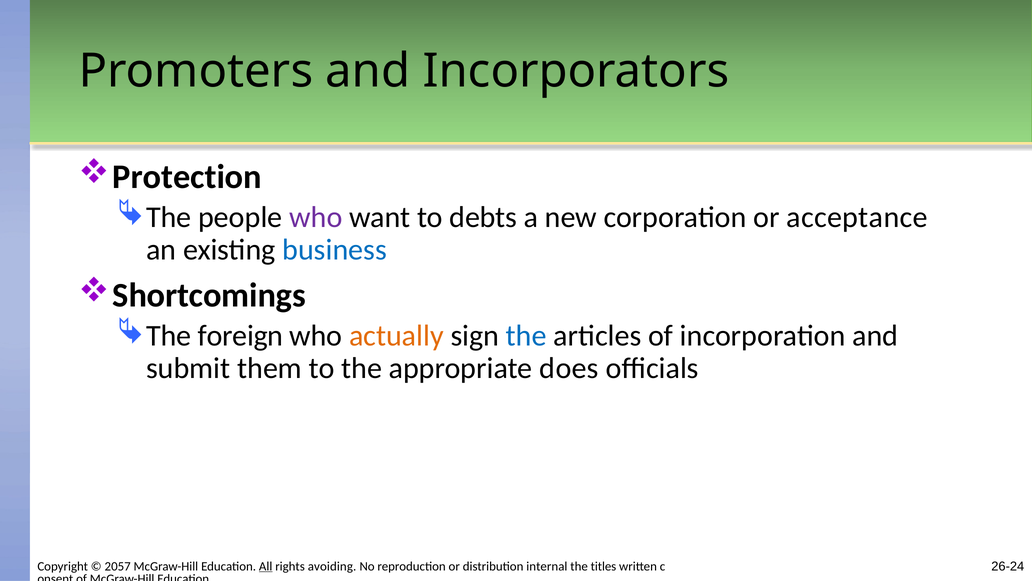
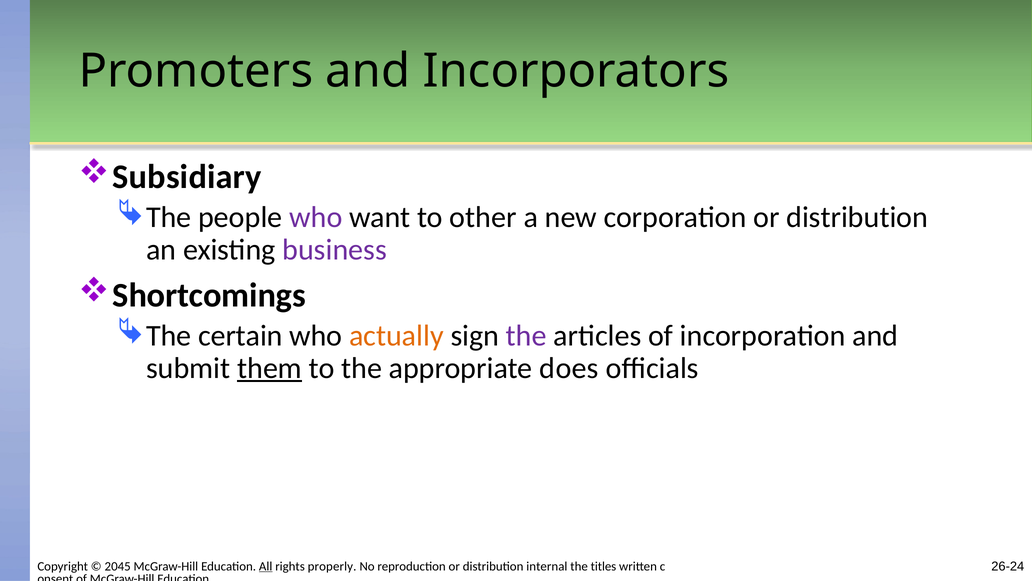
Protection: Protection -> Subsidiary
debts: debts -> other
corporation or acceptance: acceptance -> distribution
business colour: blue -> purple
foreign: foreign -> certain
the at (526, 335) colour: blue -> purple
them underline: none -> present
2057: 2057 -> 2045
avoiding: avoiding -> properly
